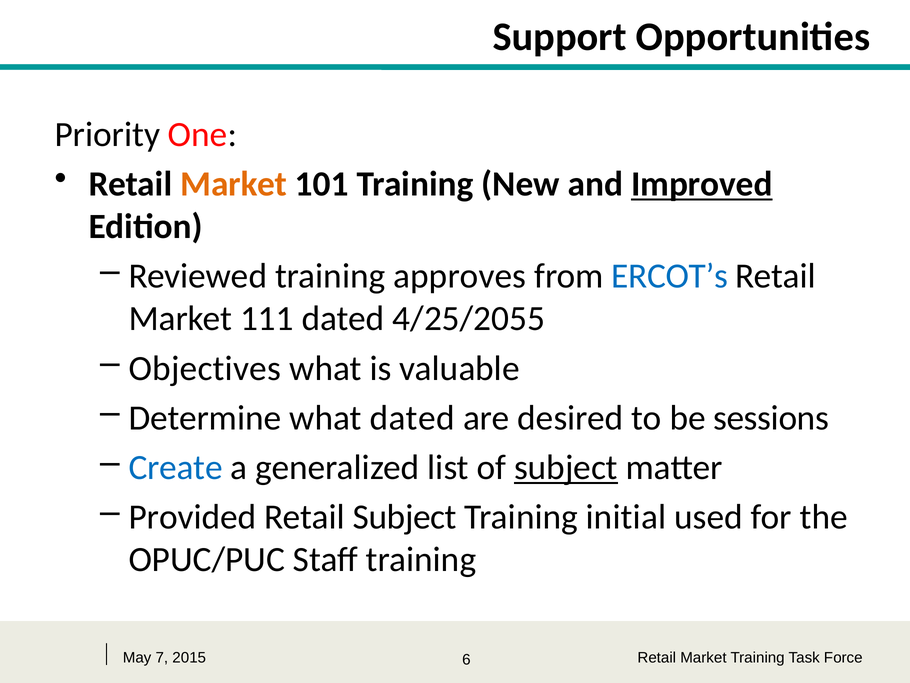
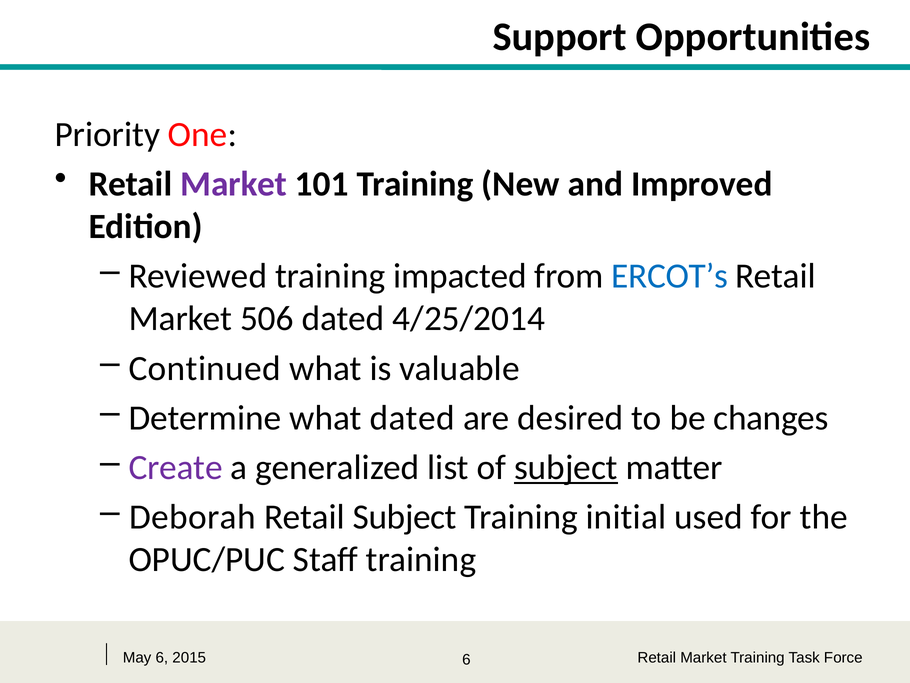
Market at (234, 184) colour: orange -> purple
Improved underline: present -> none
approves: approves -> impacted
111: 111 -> 506
4/25/2055: 4/25/2055 -> 4/25/2014
Objectives: Objectives -> Continued
sessions: sessions -> changes
Create colour: blue -> purple
Provided: Provided -> Deborah
May 7: 7 -> 6
